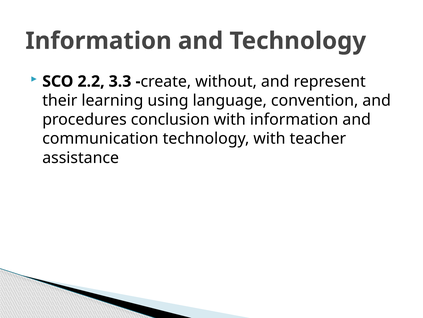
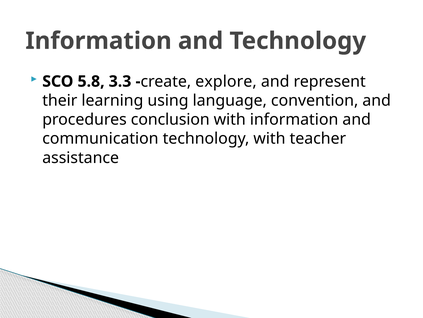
2.2: 2.2 -> 5.8
without: without -> explore
